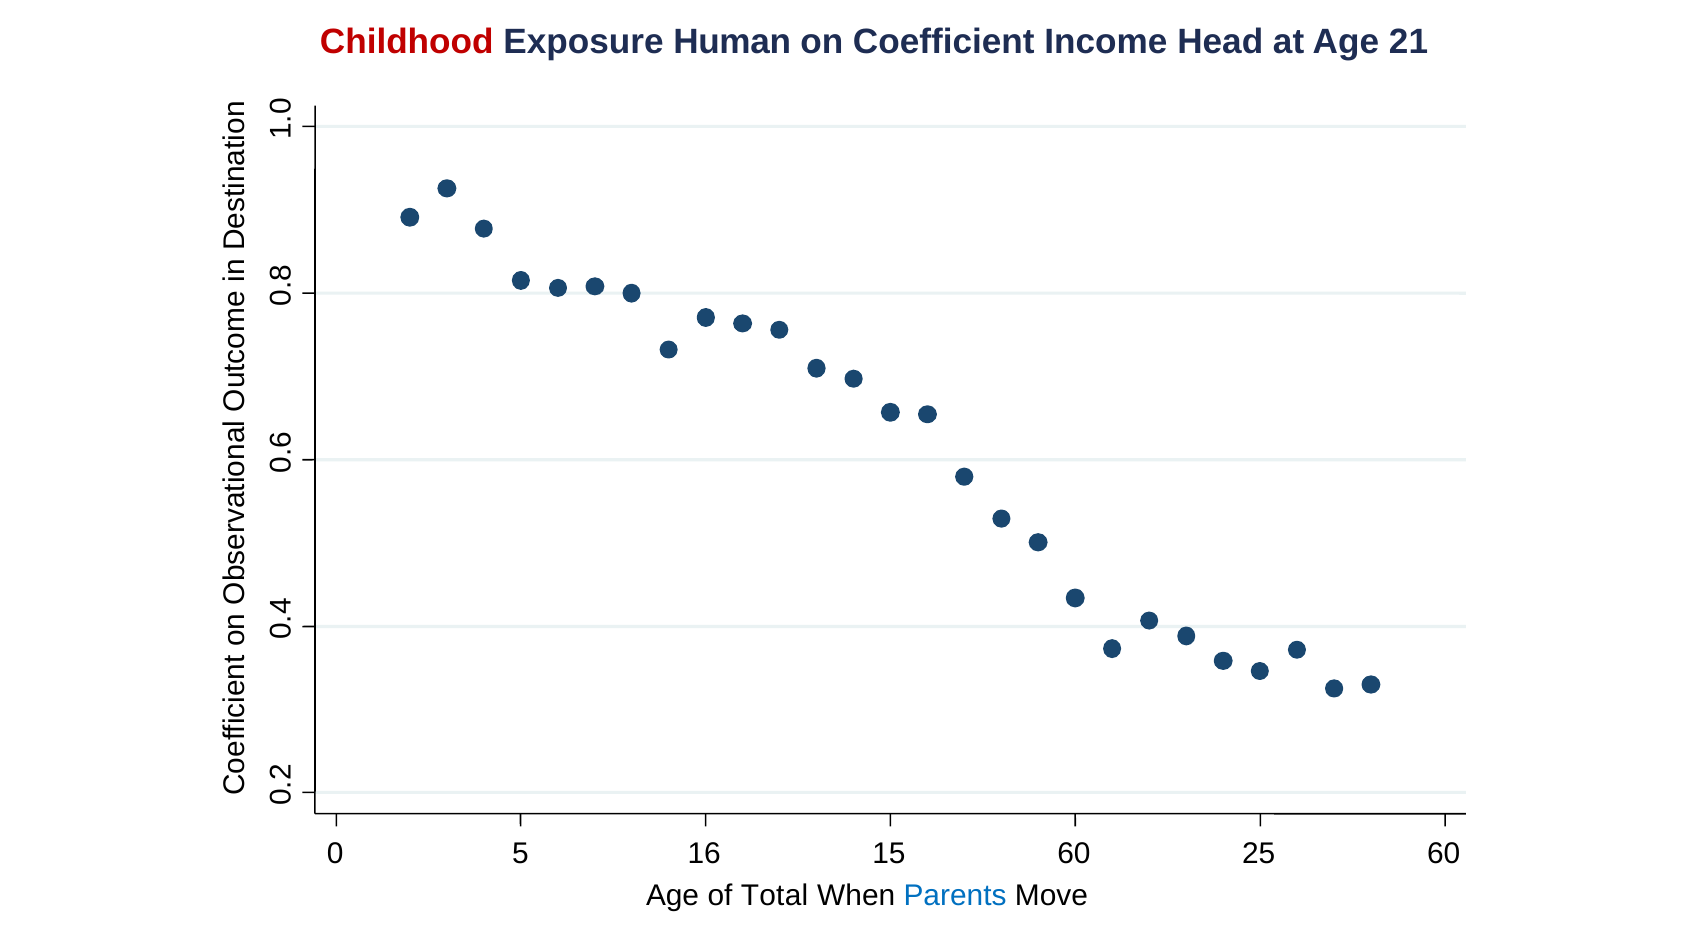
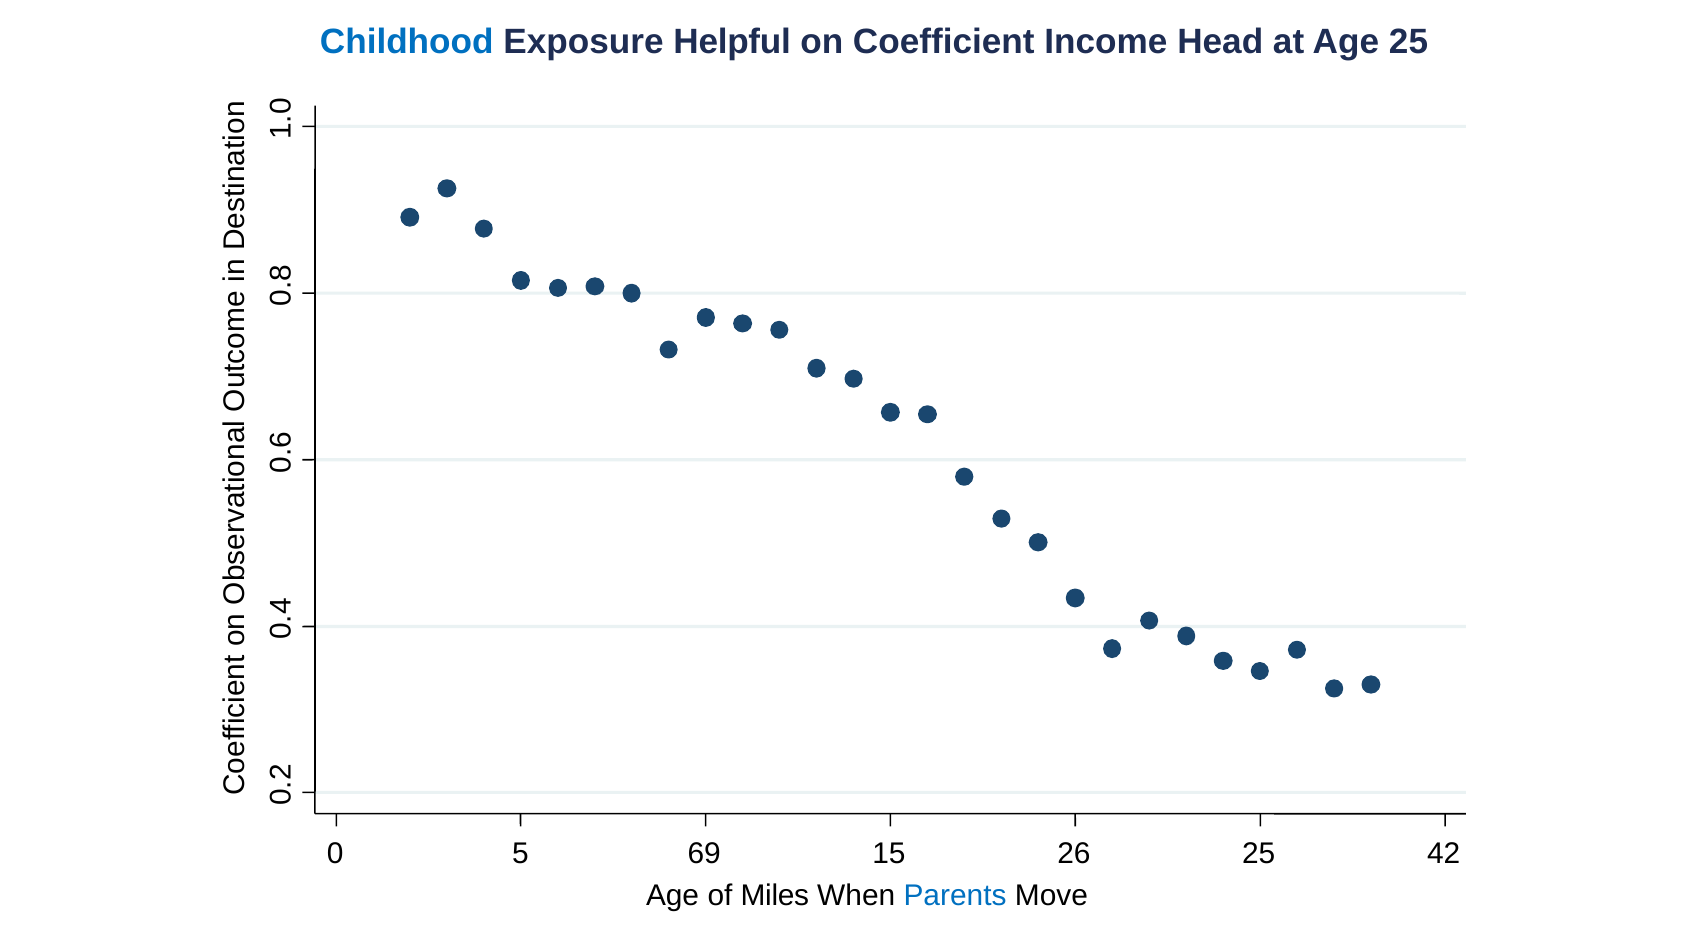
Childhood colour: red -> blue
Human: Human -> Helpful
Age 21: 21 -> 25
16: 16 -> 69
15 60: 60 -> 26
25 60: 60 -> 42
Total: Total -> Miles
